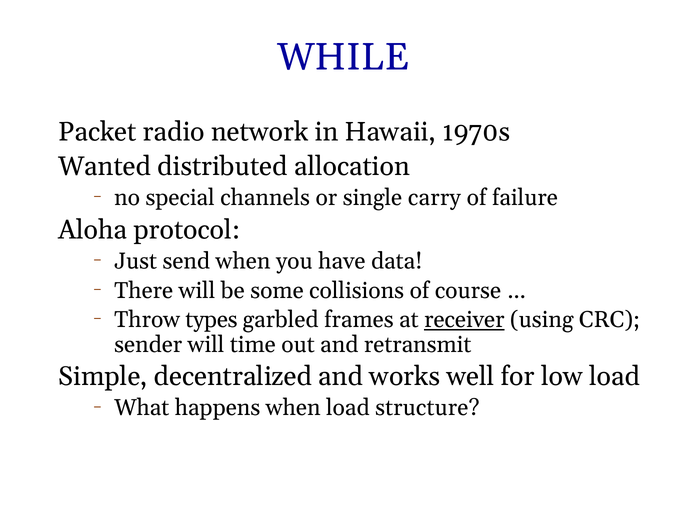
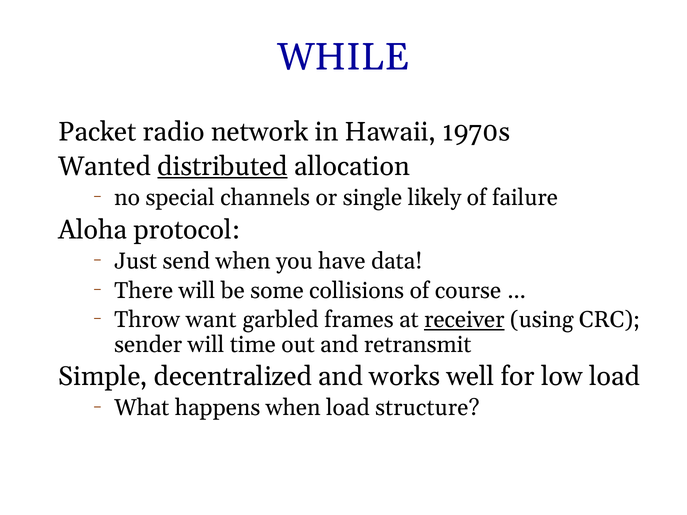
distributed underline: none -> present
carry: carry -> likely
types: types -> want
